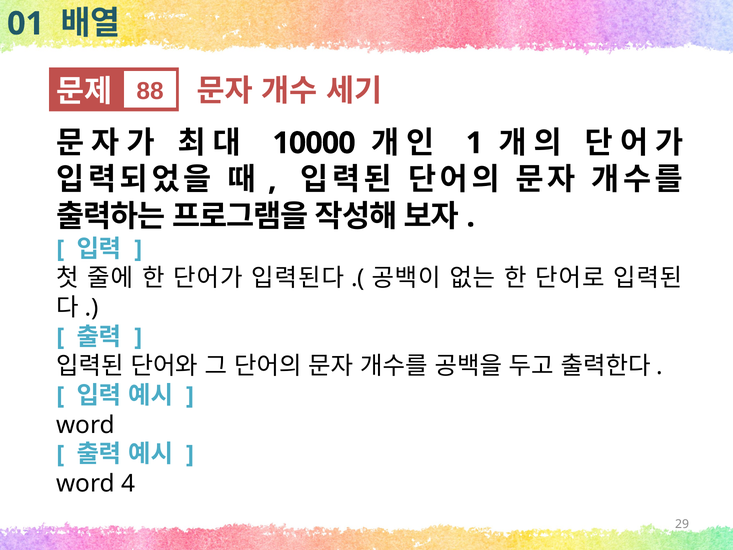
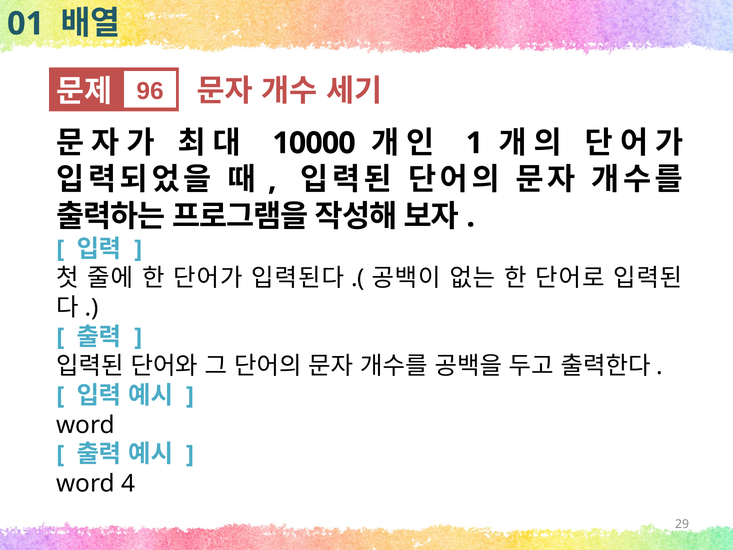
88: 88 -> 96
